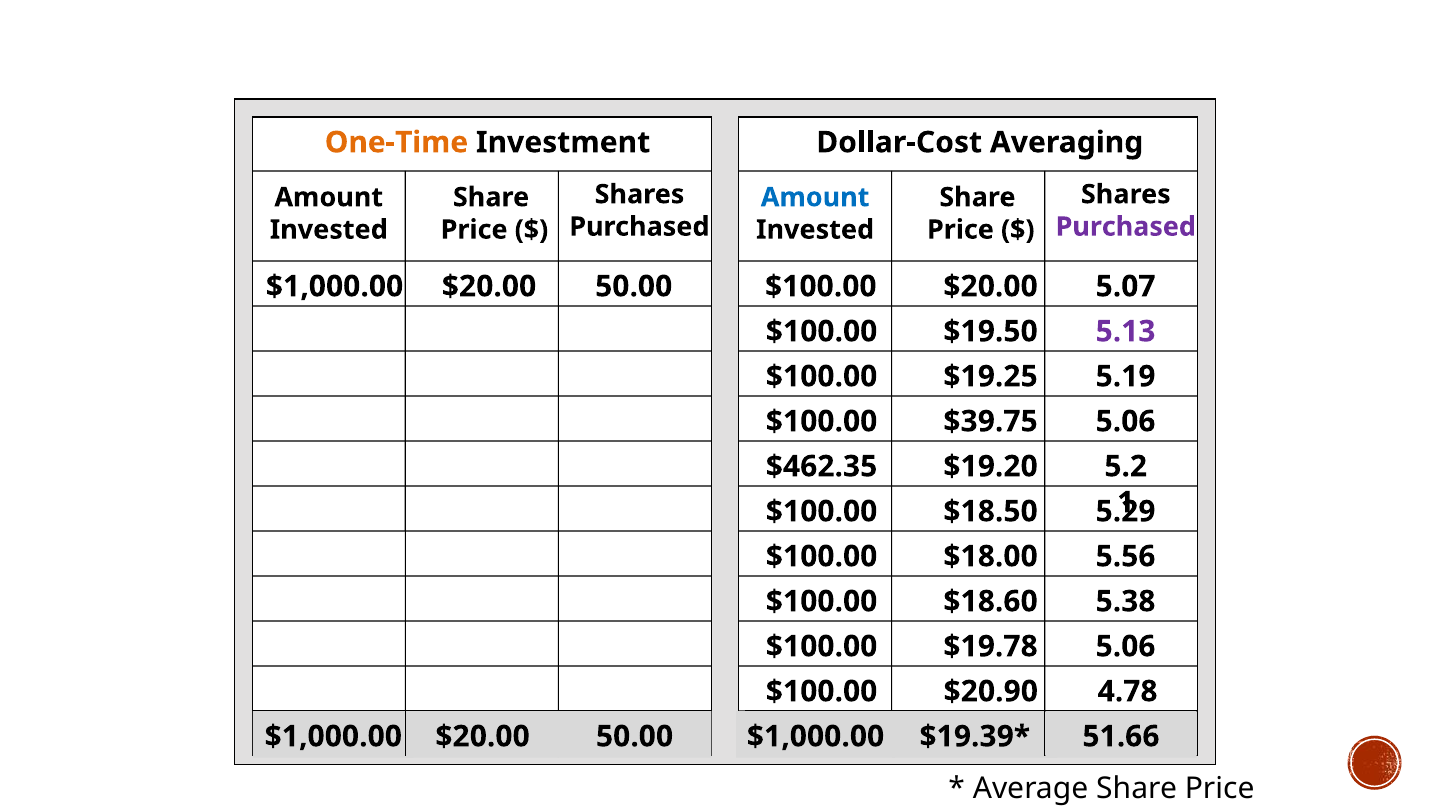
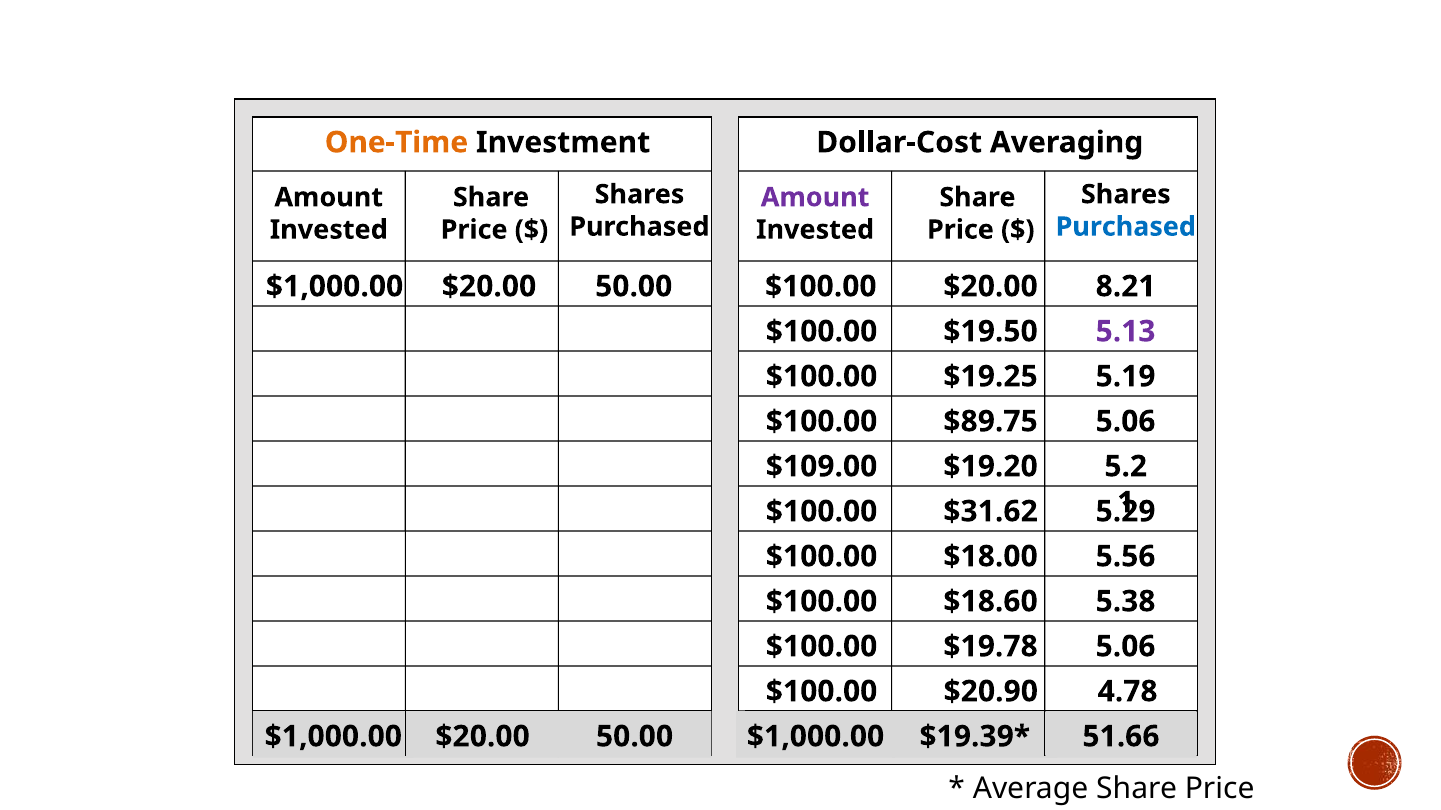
Amount at (815, 197) colour: blue -> purple
Purchased at (1126, 227) colour: purple -> blue
5.07: 5.07 -> 8.21
$39.75: $39.75 -> $89.75
$462.35: $462.35 -> $109.00
$18.50: $18.50 -> $31.62
